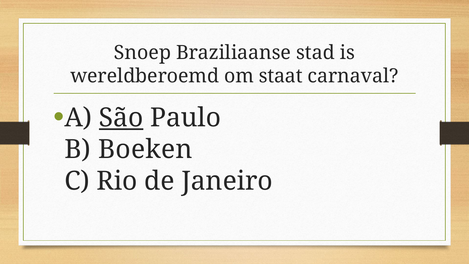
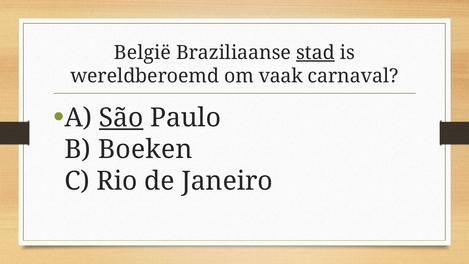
Snoep: Snoep -> België
stad underline: none -> present
staat: staat -> vaak
